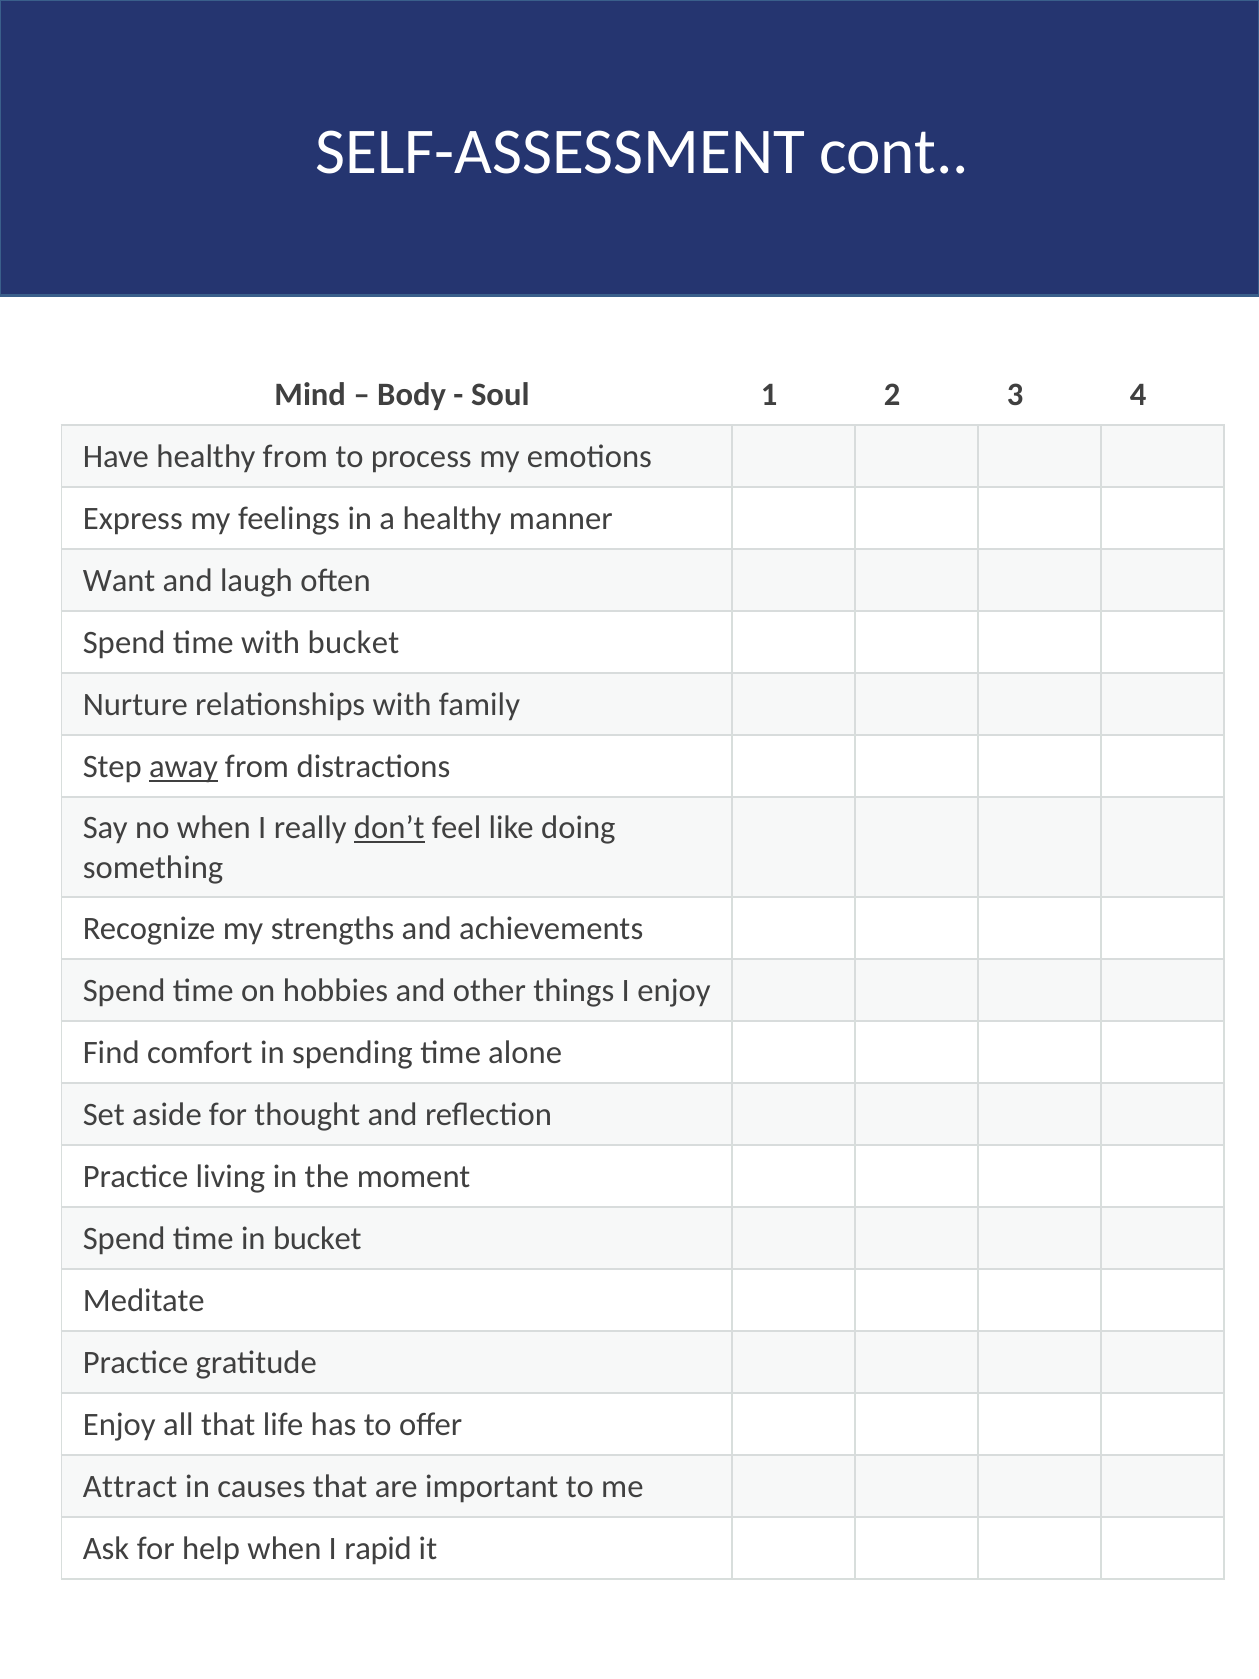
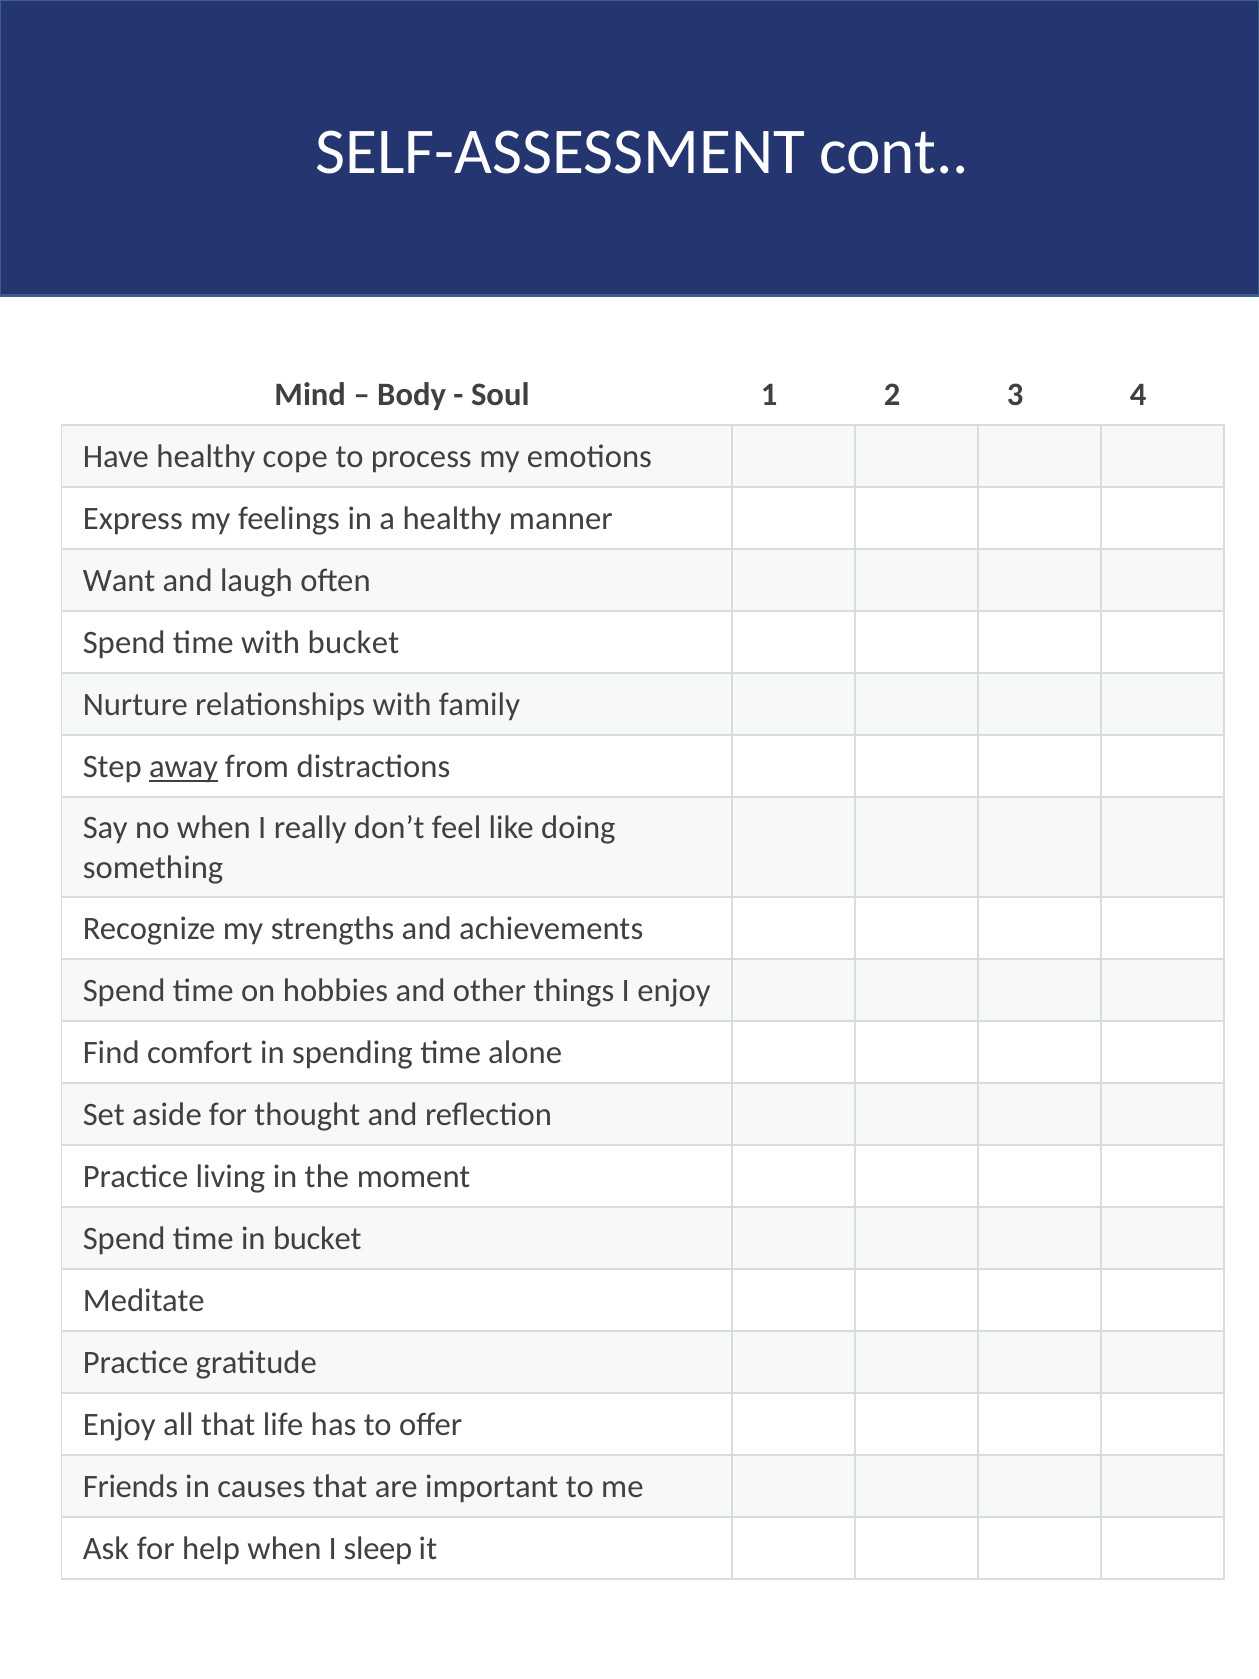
healthy from: from -> cope
don’t underline: present -> none
Attract: Attract -> Friends
rapid: rapid -> sleep
